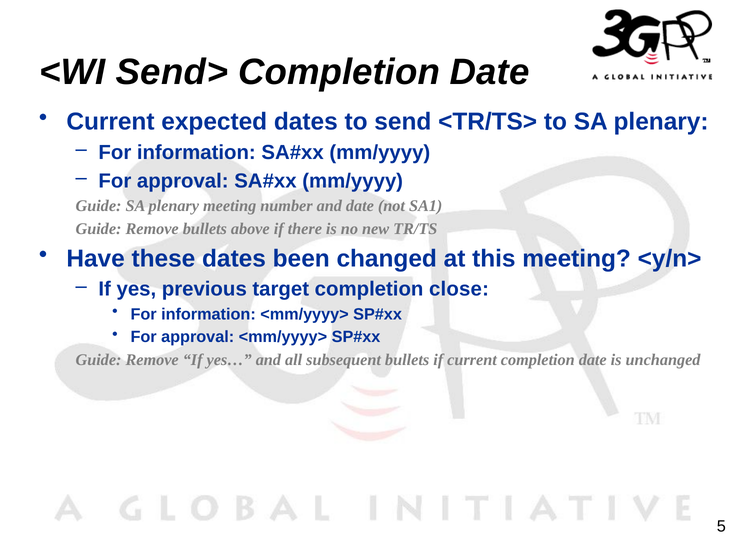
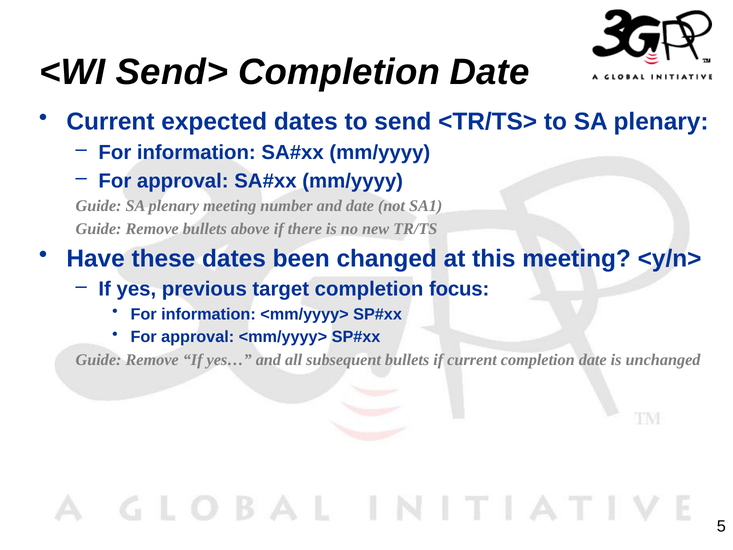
close: close -> focus
